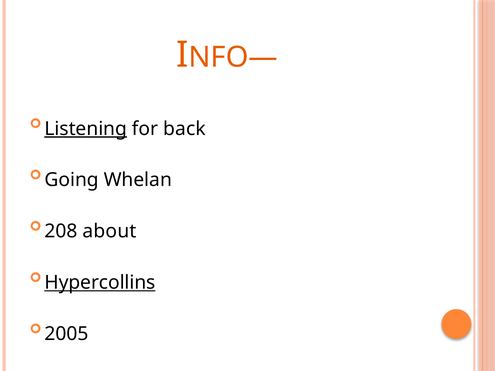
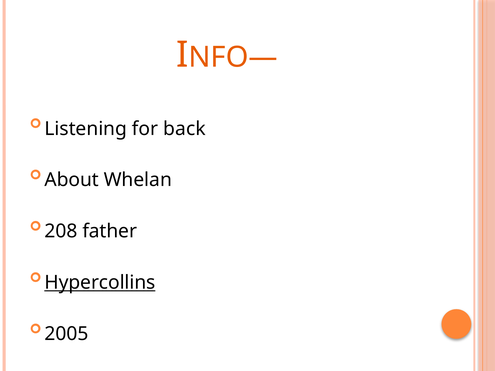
Listening underline: present -> none
Going: Going -> About
about: about -> father
